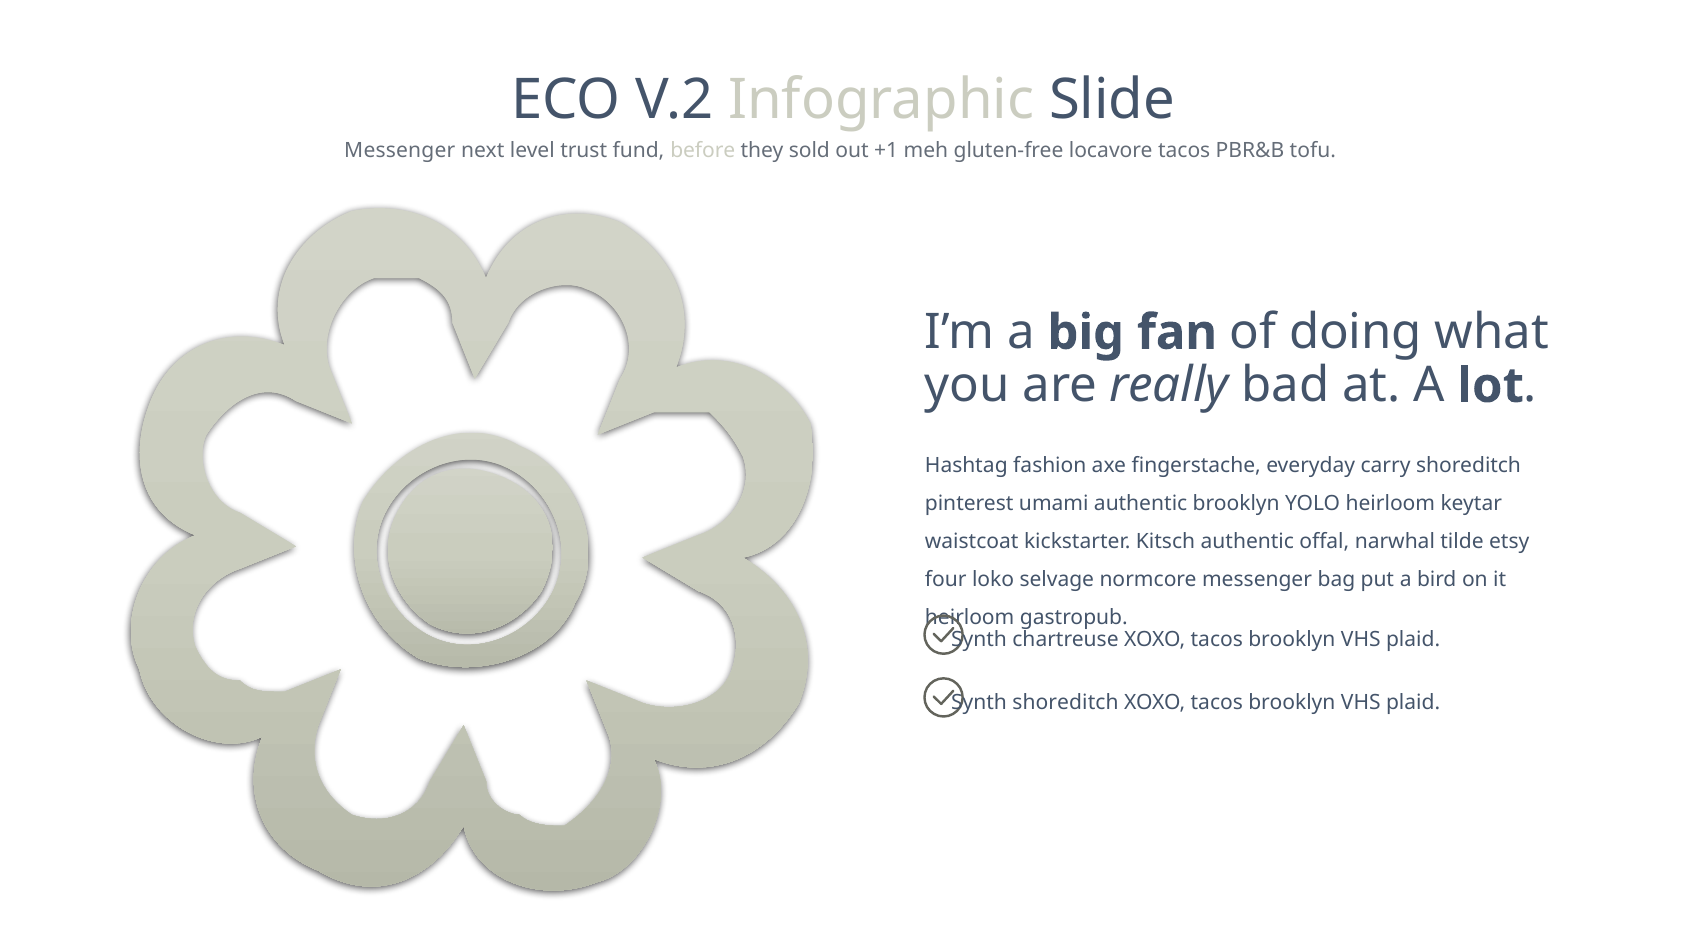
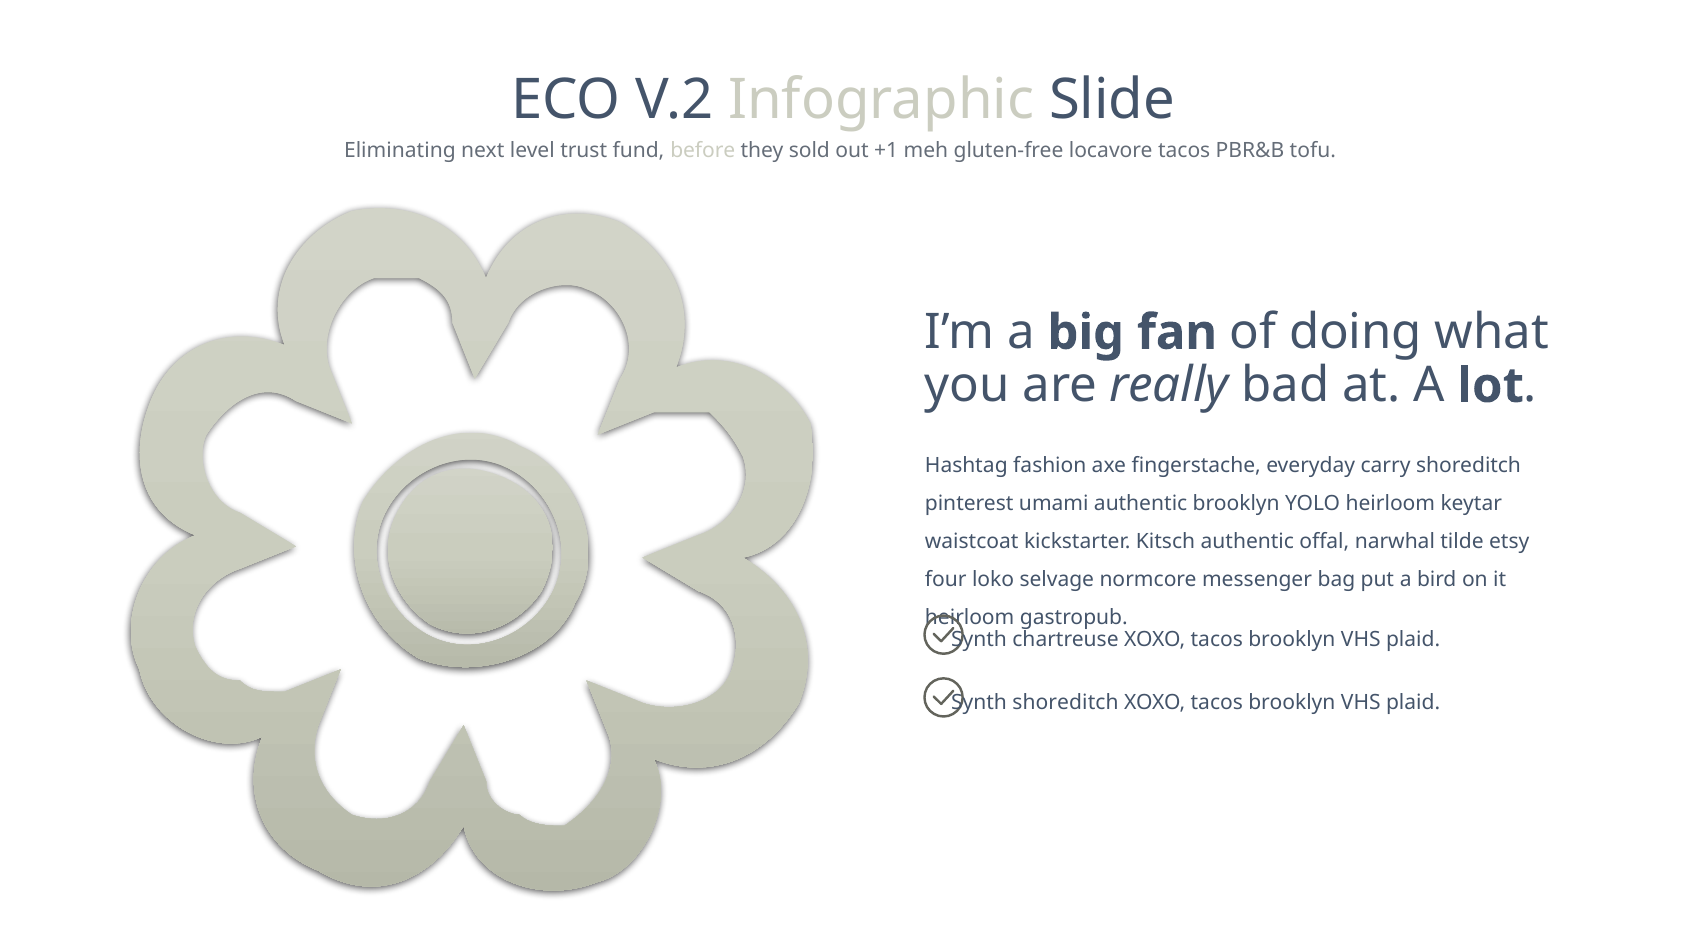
Messenger at (400, 150): Messenger -> Eliminating
